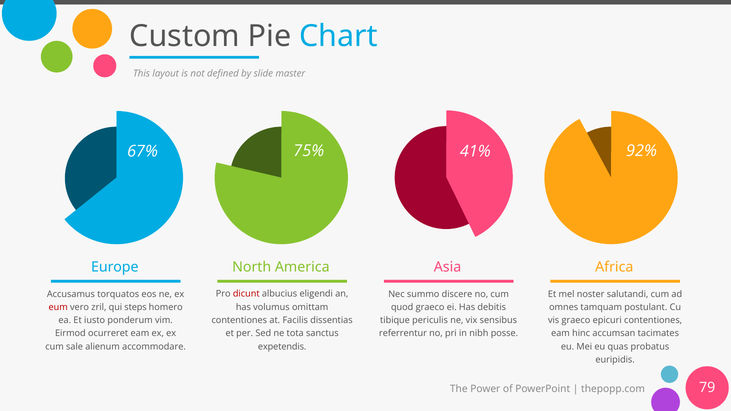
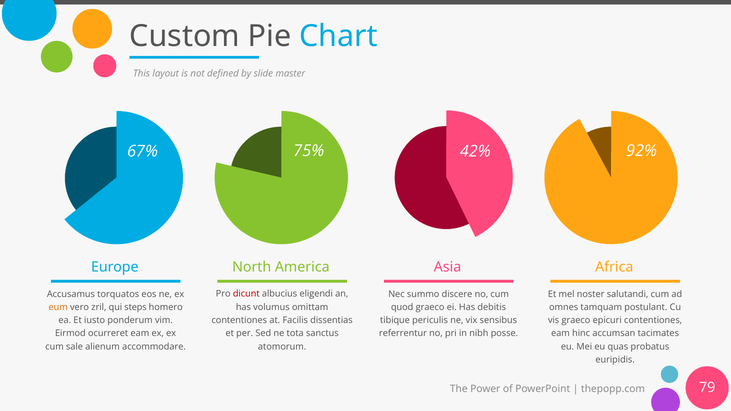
41%: 41% -> 42%
eum colour: red -> orange
expetendis: expetendis -> atomorum
